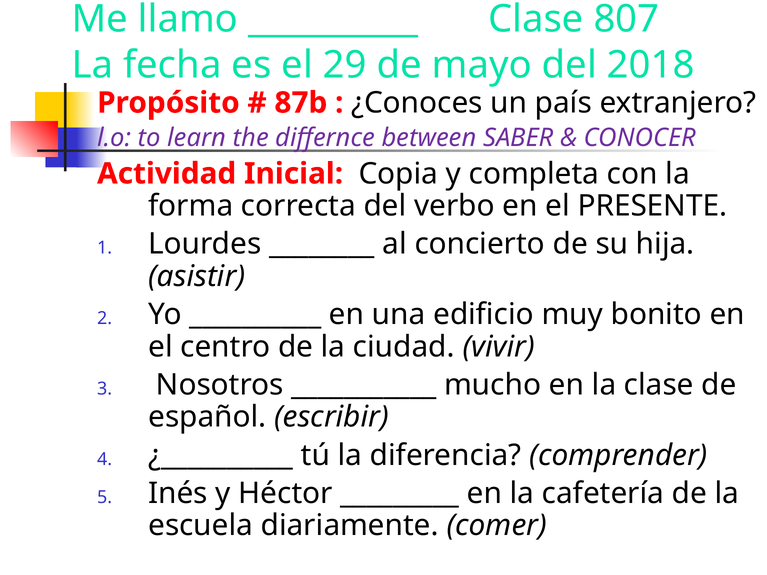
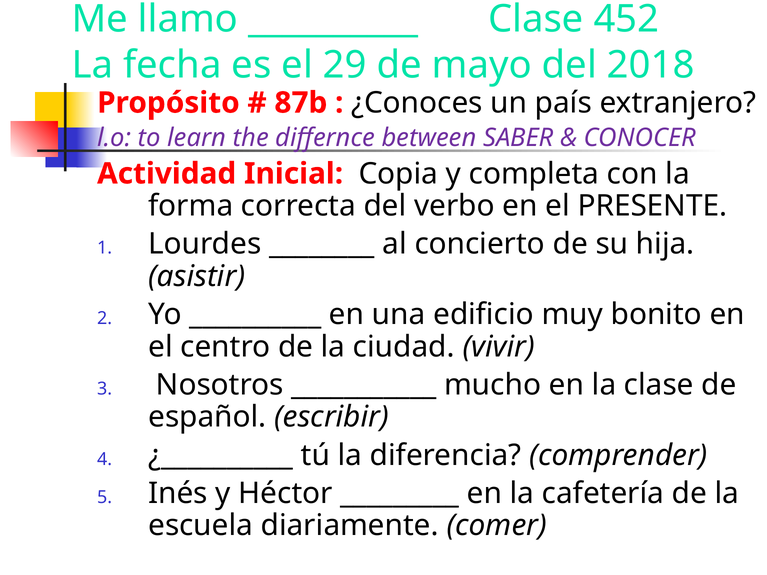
807: 807 -> 452
